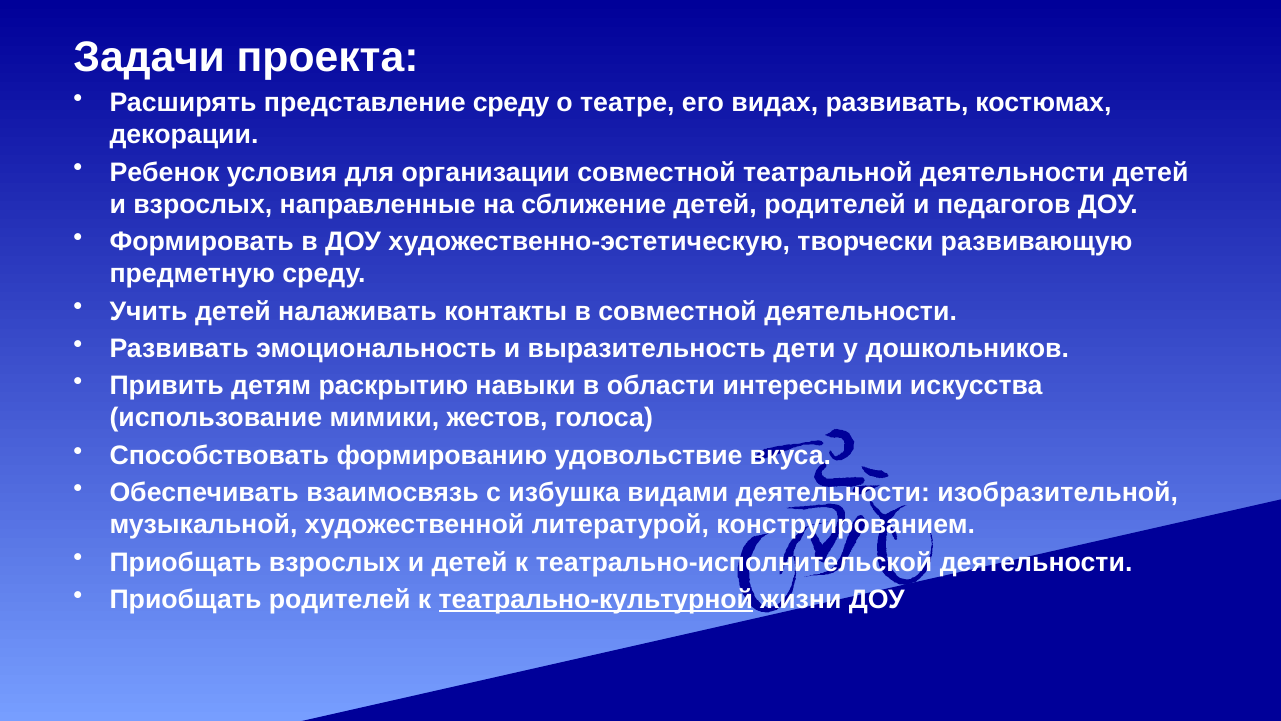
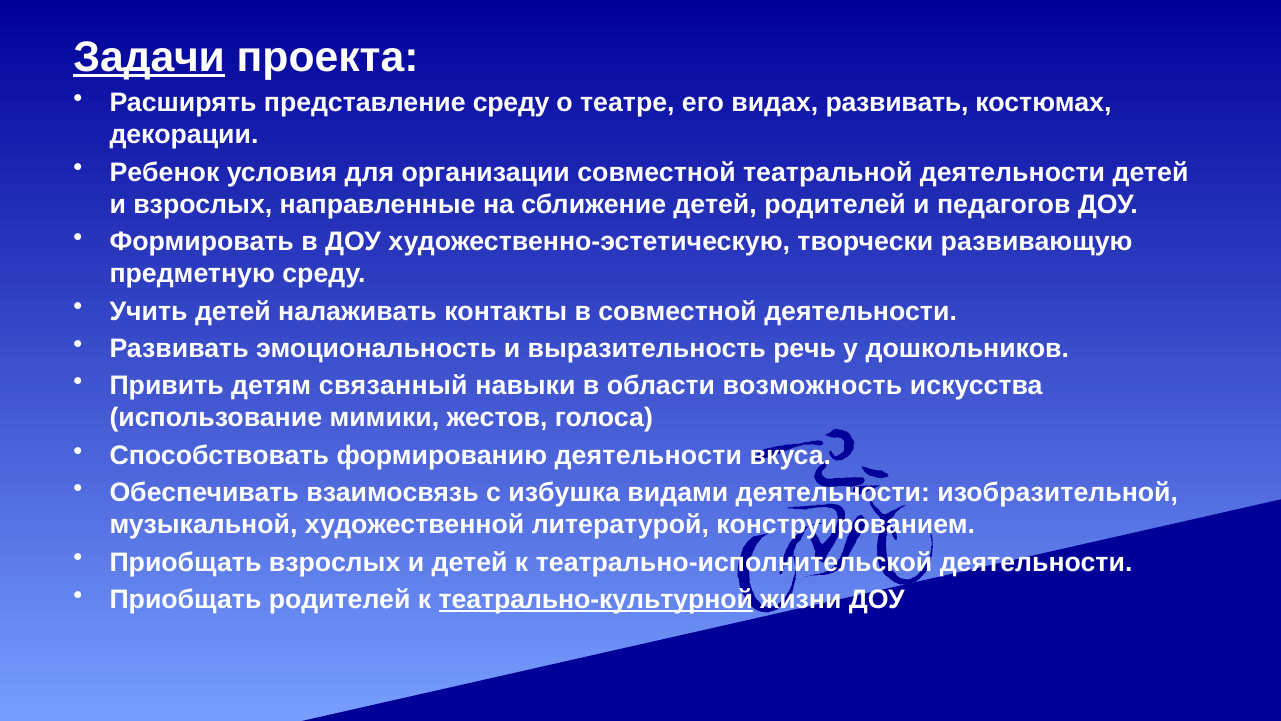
Задачи underline: none -> present
дети: дети -> речь
раскрытию: раскрытию -> связанный
интересными: интересными -> возможность
формированию удовольствие: удовольствие -> деятельности
